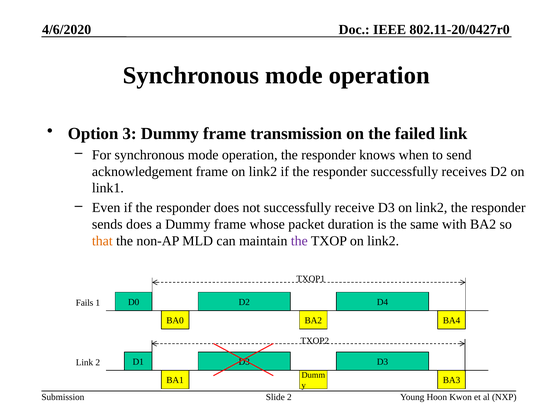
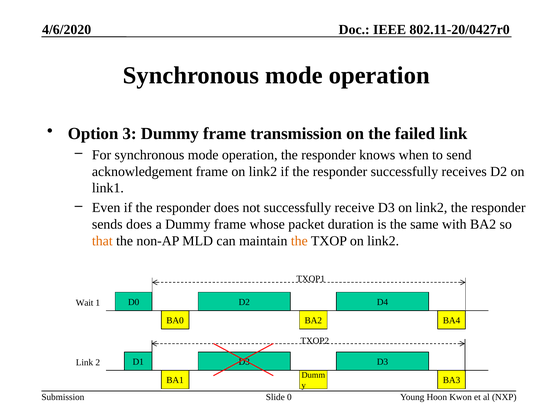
the at (299, 241) colour: purple -> orange
Fails: Fails -> Wait
Slide 2: 2 -> 0
